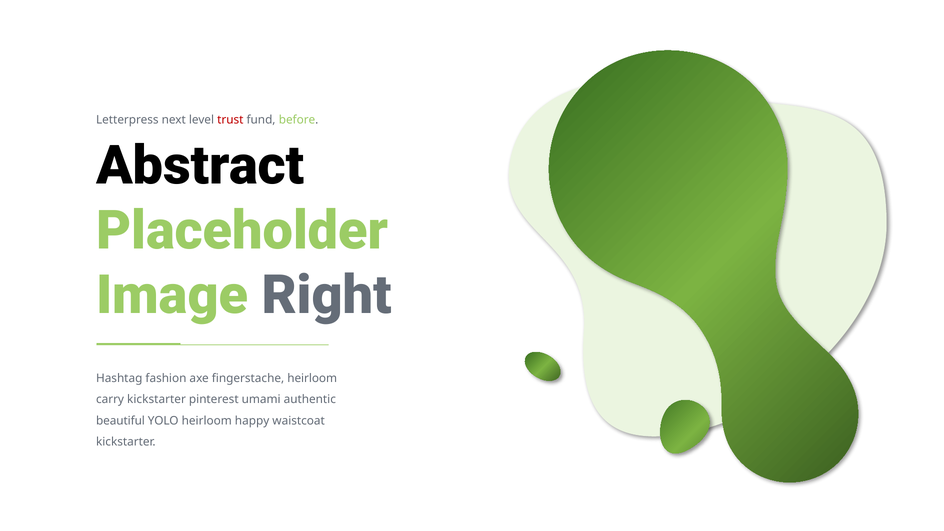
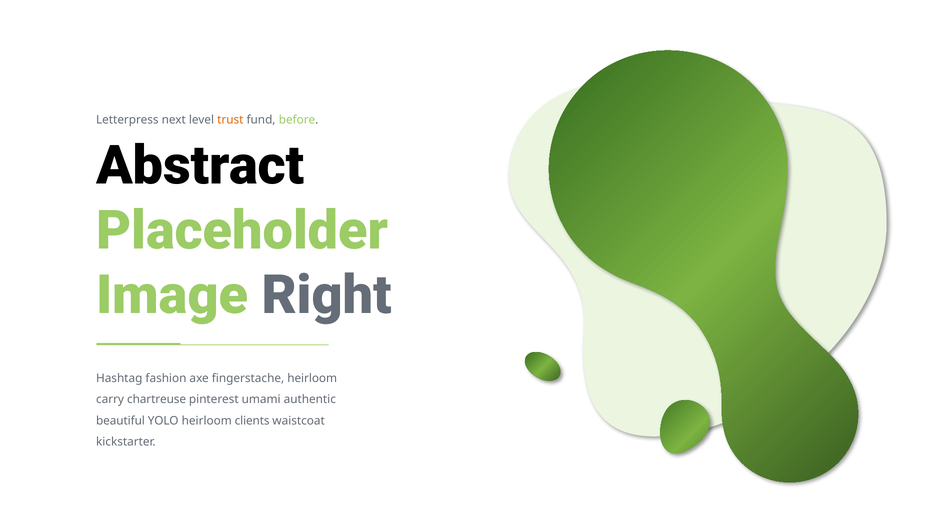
trust colour: red -> orange
carry kickstarter: kickstarter -> chartreuse
happy: happy -> clients
